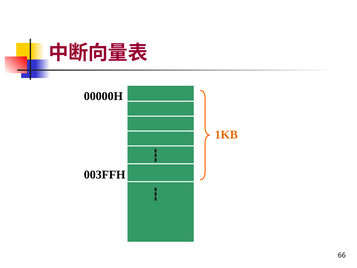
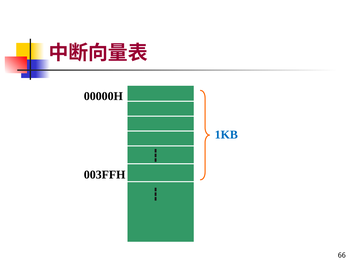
1KB colour: orange -> blue
